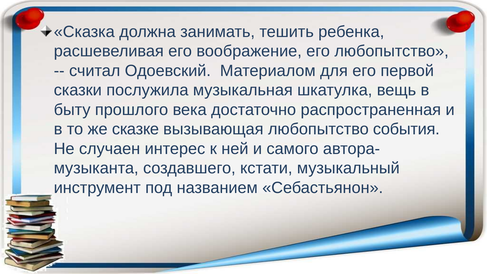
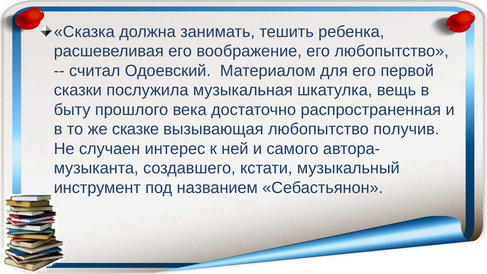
события: события -> получив
